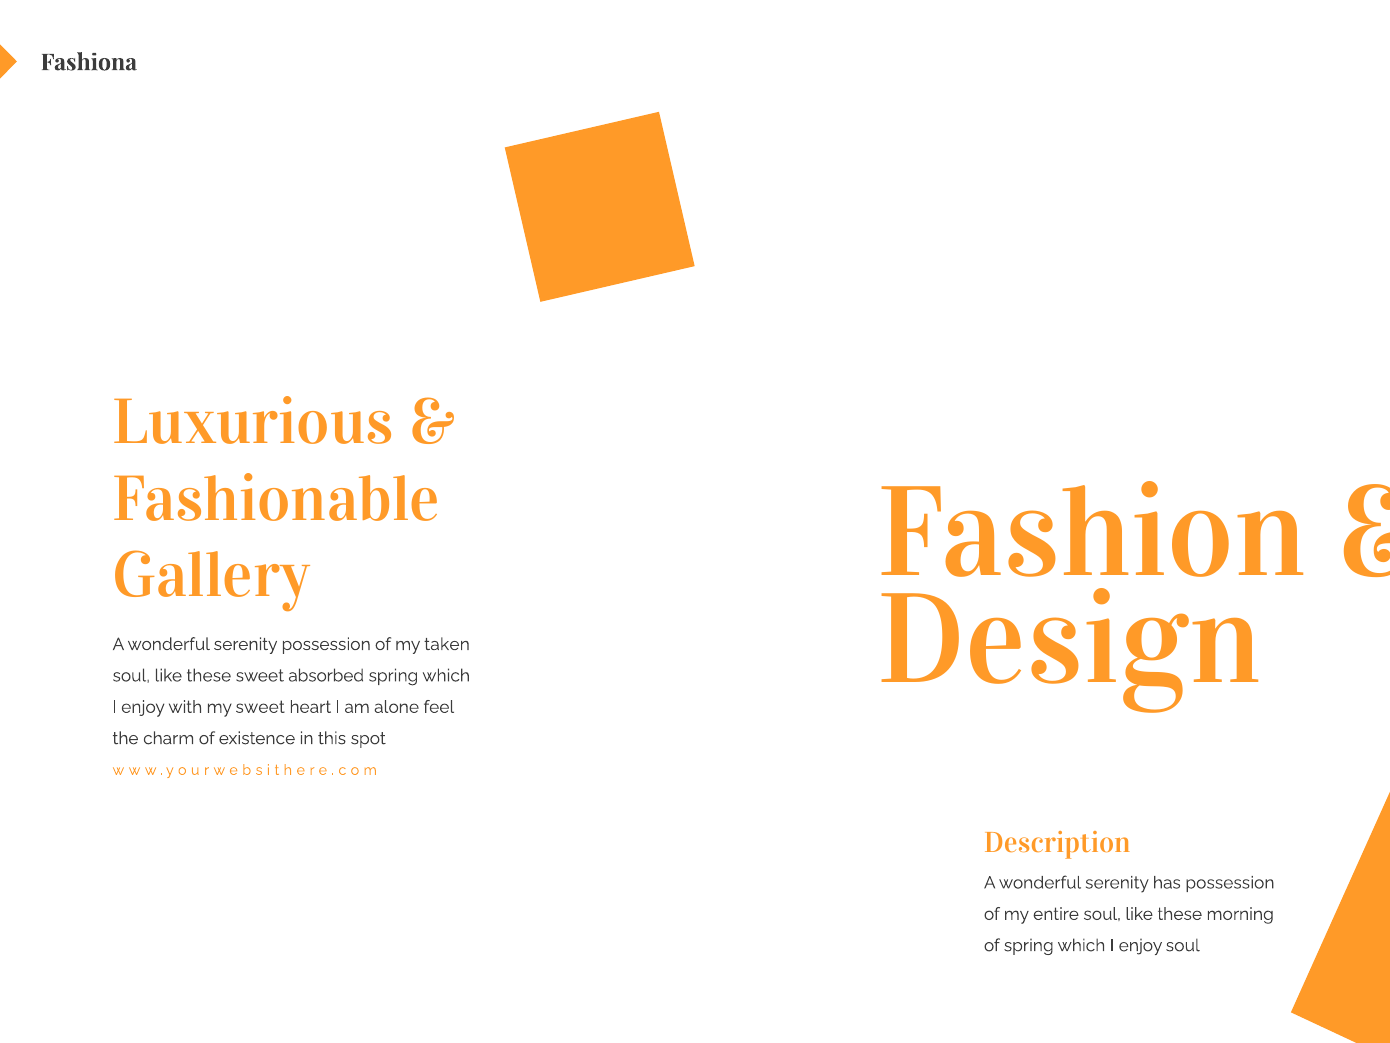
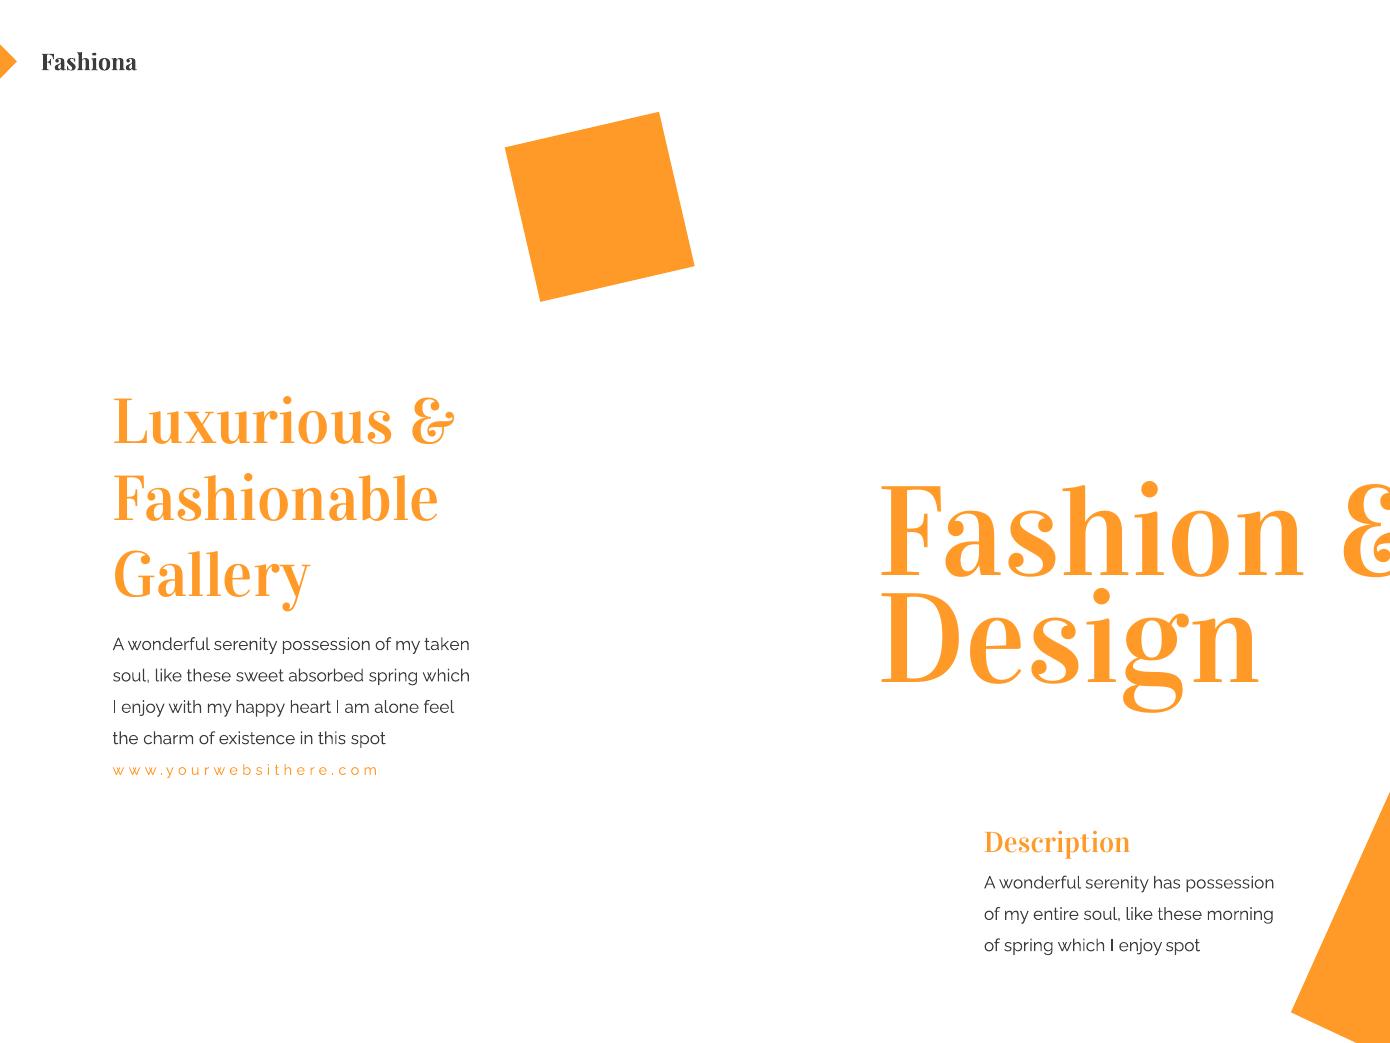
my sweet: sweet -> happy
enjoy soul: soul -> spot
